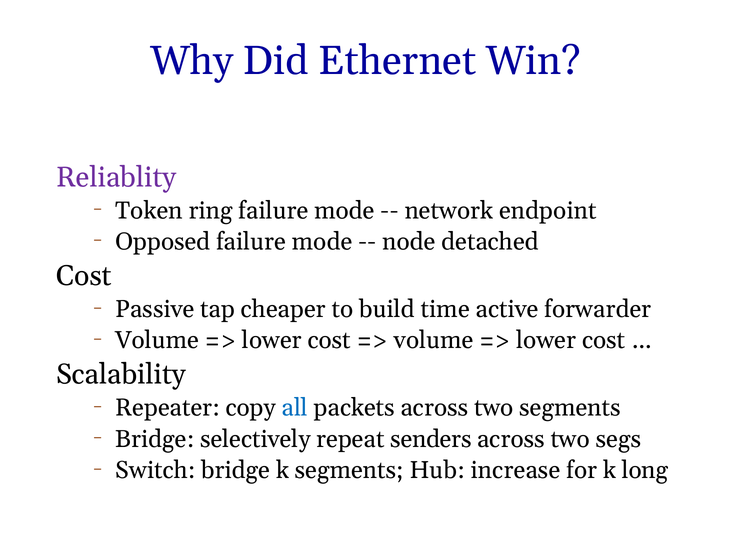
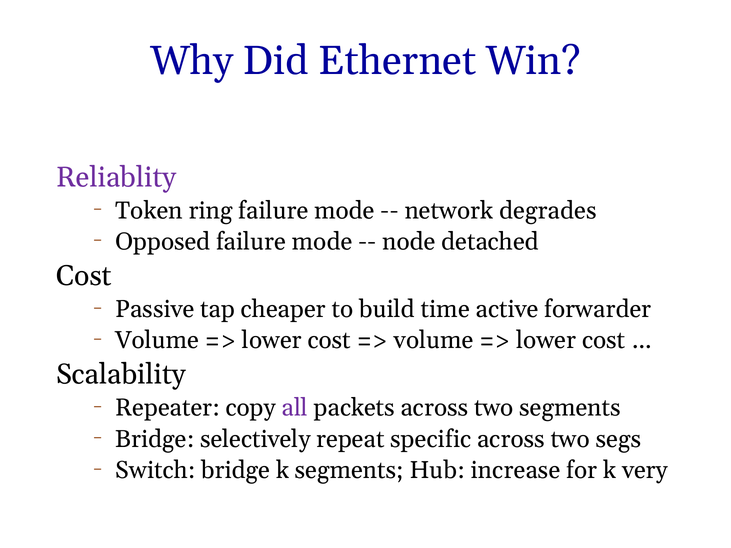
endpoint: endpoint -> degrades
all colour: blue -> purple
senders: senders -> specific
long: long -> very
